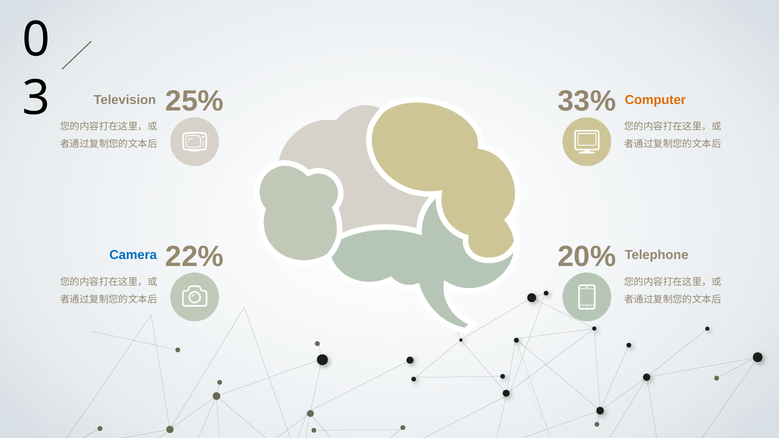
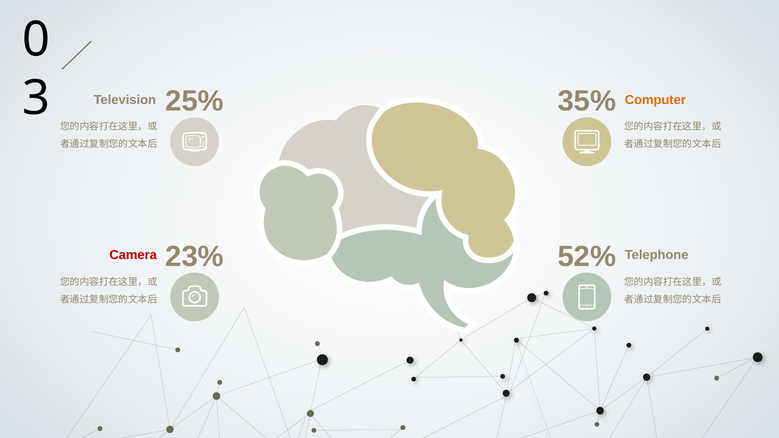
33%: 33% -> 35%
22%: 22% -> 23%
20%: 20% -> 52%
Camera colour: blue -> red
